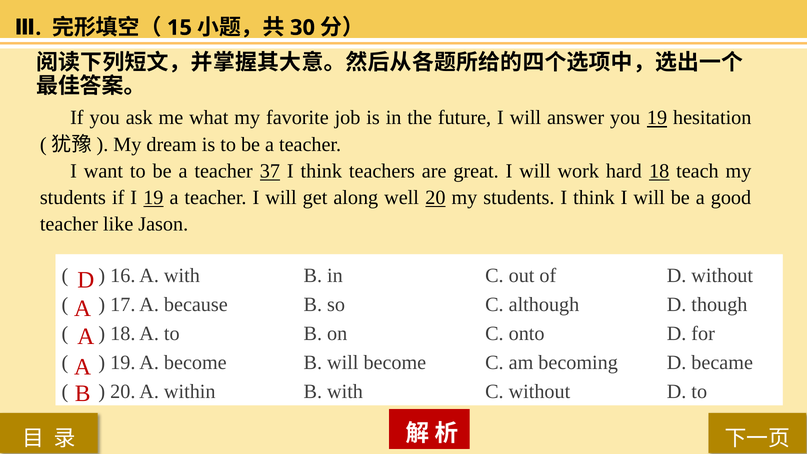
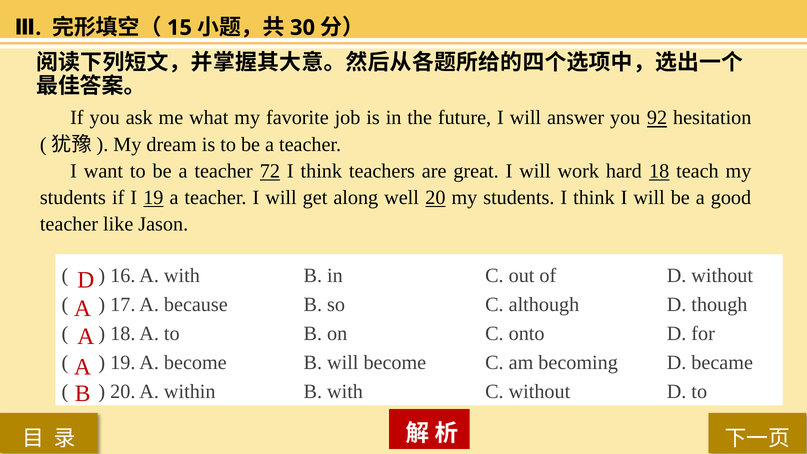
you 19: 19 -> 92
37: 37 -> 72
